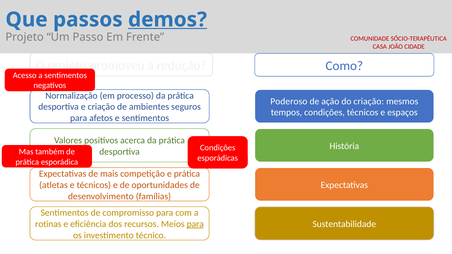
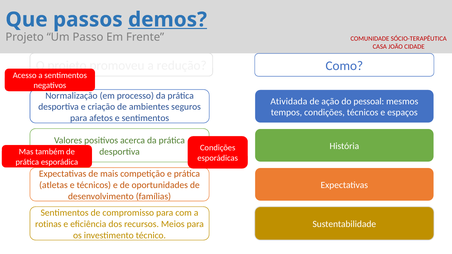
Poderoso: Poderoso -> Atividada
do criação: criação -> pessoal
para at (195, 224) underline: present -> none
